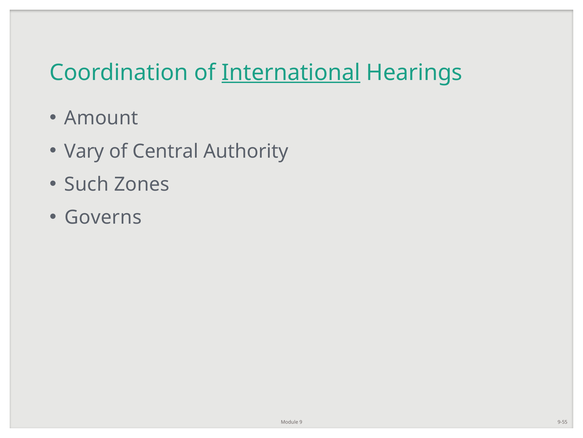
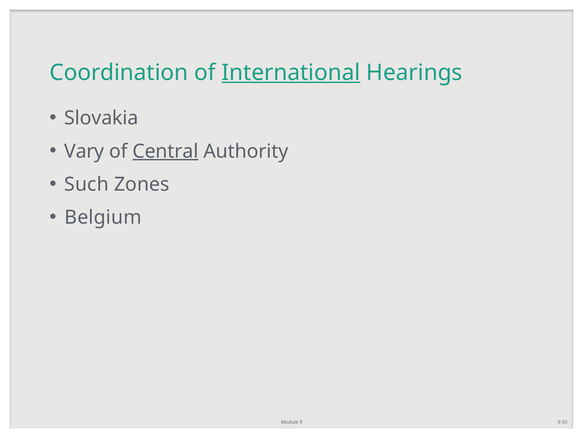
Amount: Amount -> Slovakia
Central underline: none -> present
Governs: Governs -> Belgium
